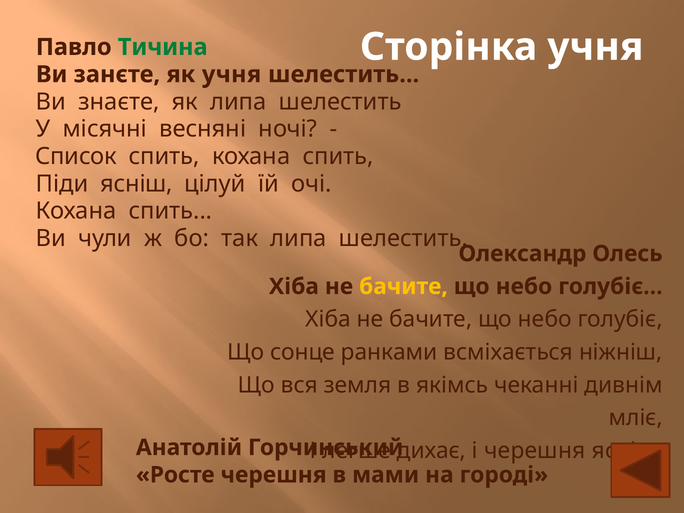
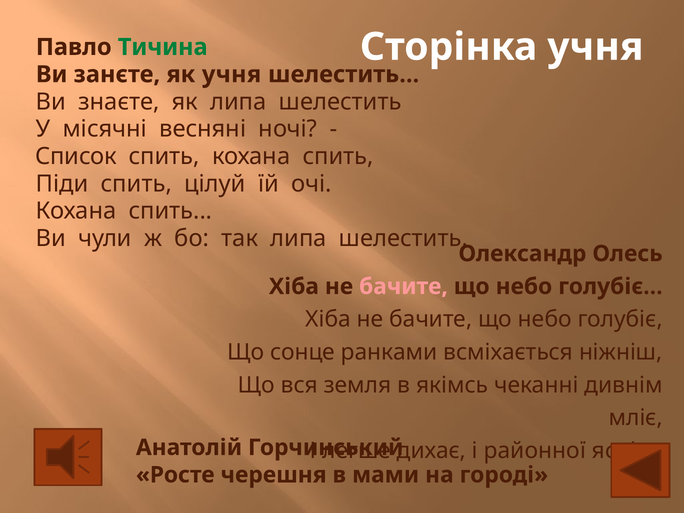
Піди ясніш: ясніш -> спить
бачите at (403, 287) colour: yellow -> pink
і черешня: черешня -> районної
